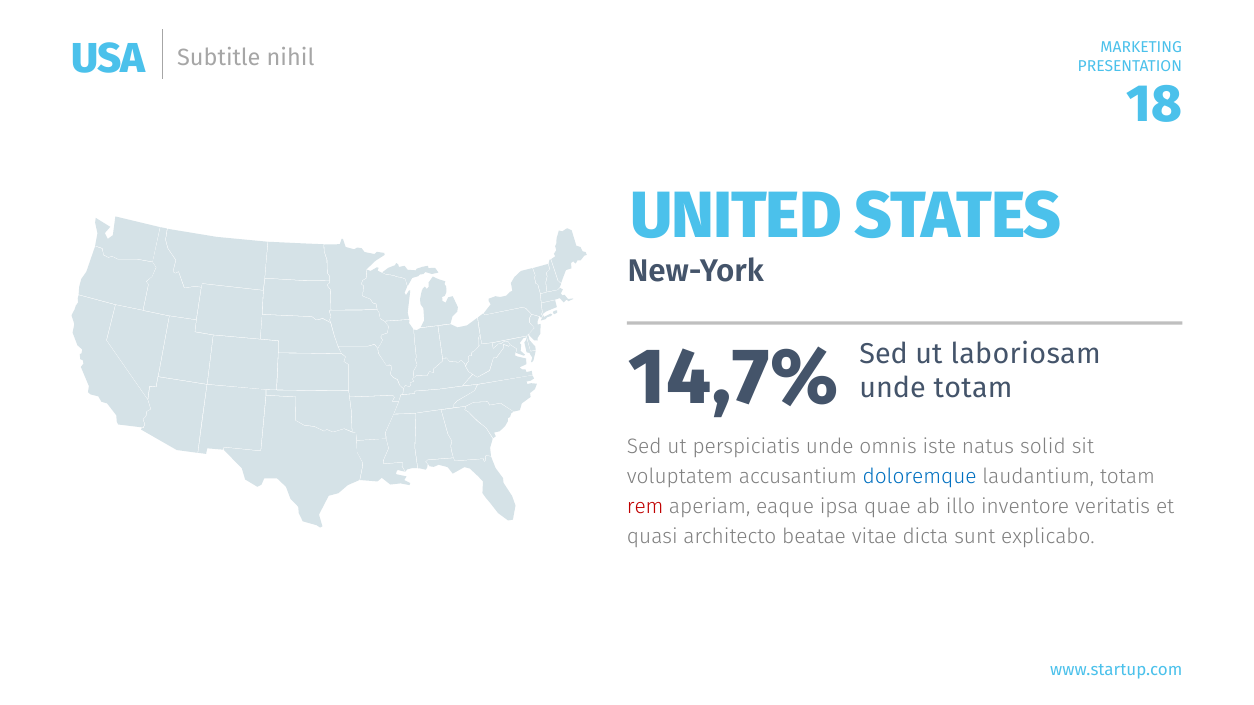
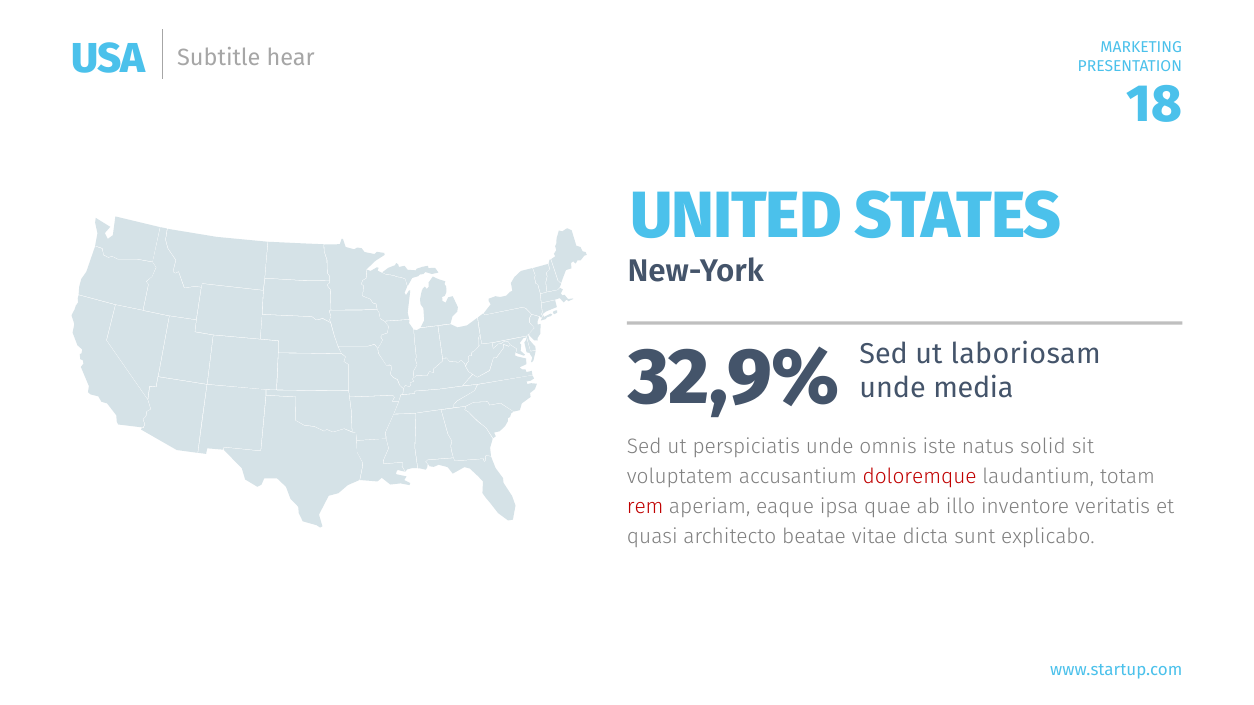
nihil: nihil -> hear
14,7%: 14,7% -> 32,9%
unde totam: totam -> media
doloremque colour: blue -> red
